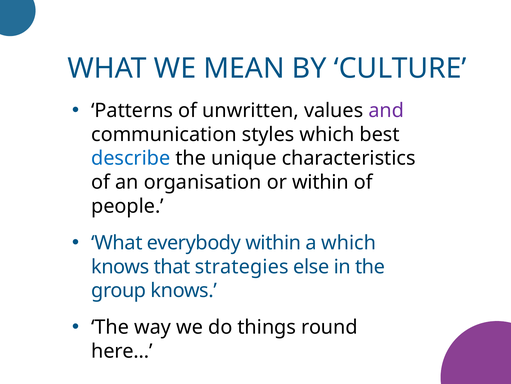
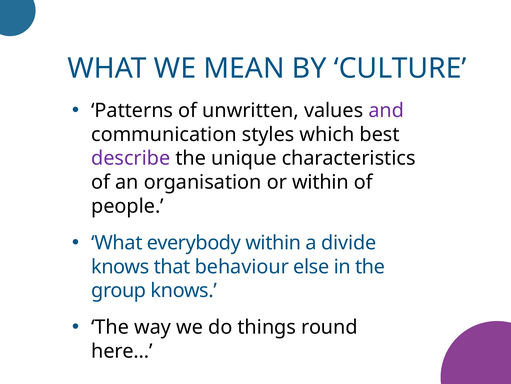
describe colour: blue -> purple
a which: which -> divide
strategies: strategies -> behaviour
